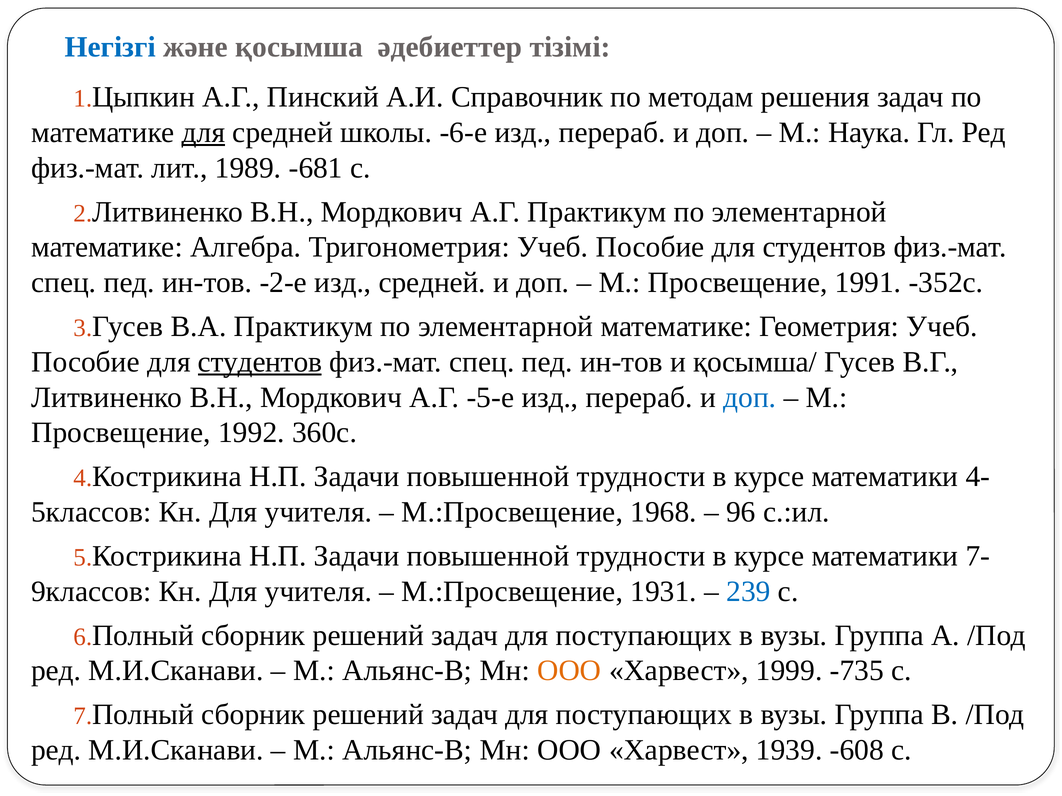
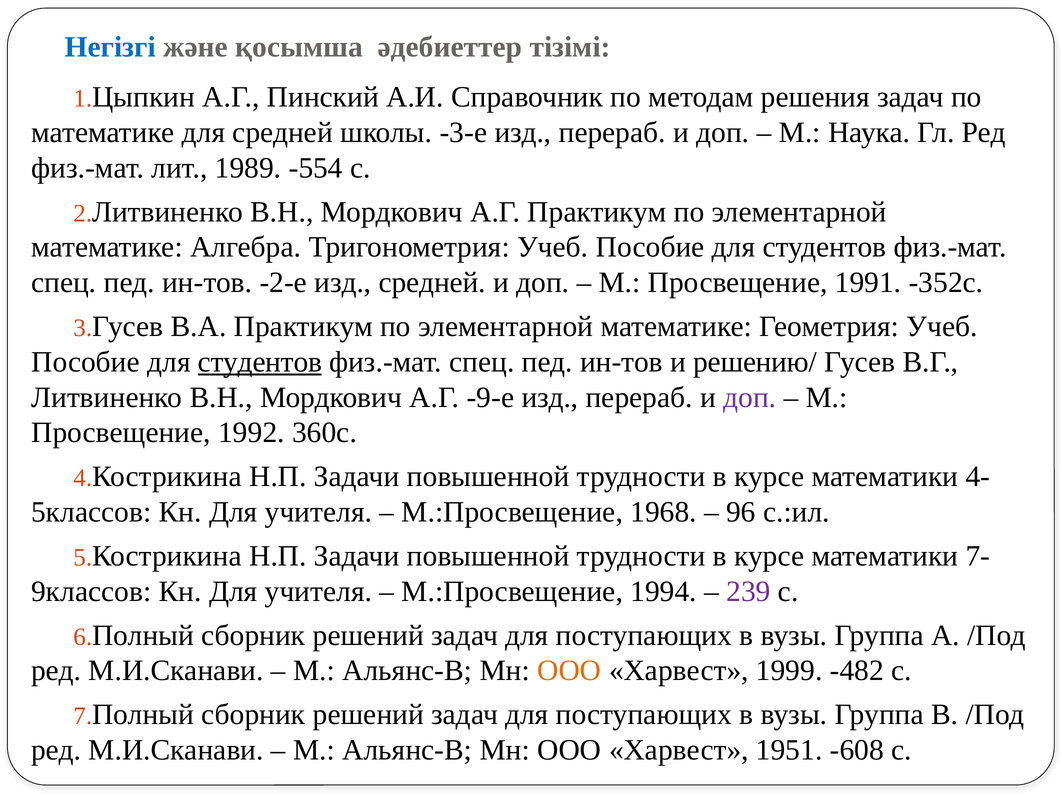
для at (203, 133) underline: present -> none
-6-е: -6-е -> -3-е
-681: -681 -> -554
қосымша/: қосымша/ -> решению/
-5-е: -5-е -> -9-е
доп at (750, 398) colour: blue -> purple
1931: 1931 -> 1994
239 colour: blue -> purple
-735: -735 -> -482
1939: 1939 -> 1951
